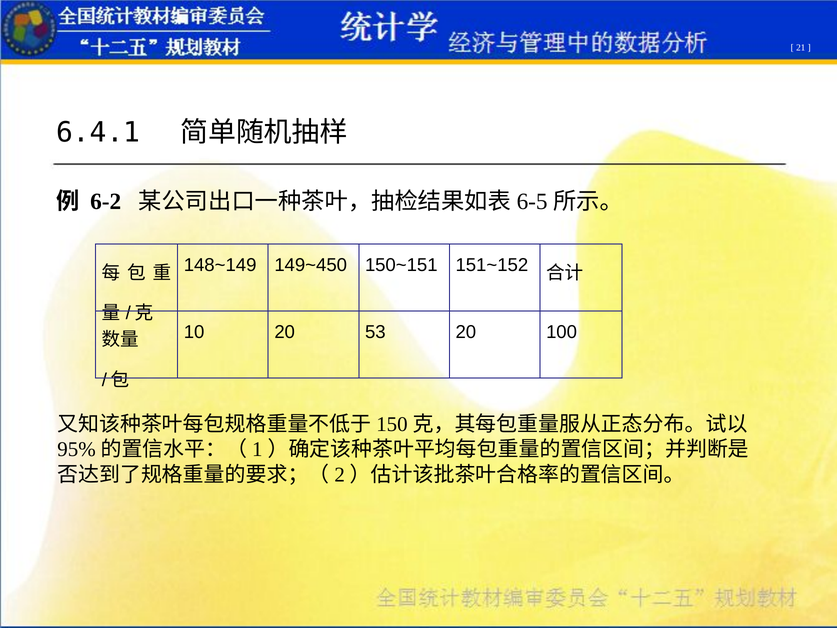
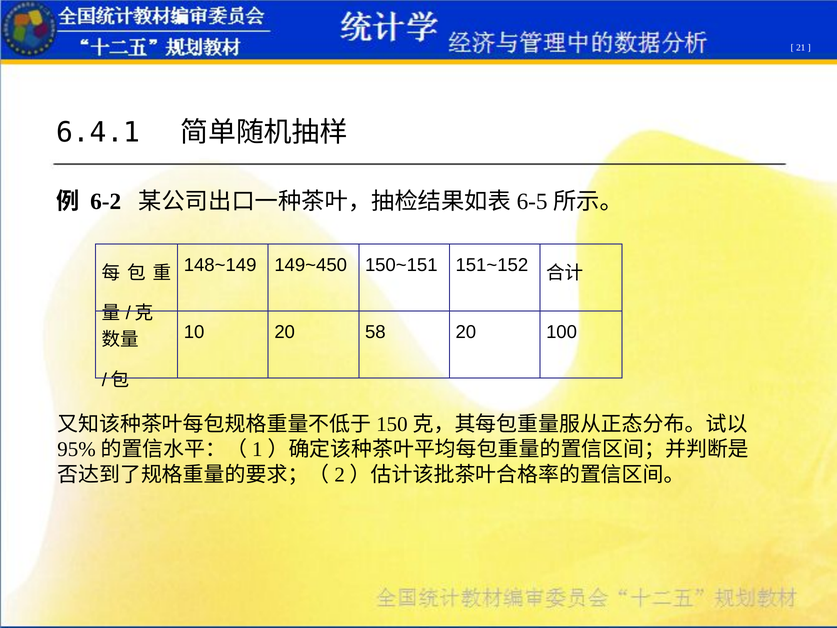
53: 53 -> 58
